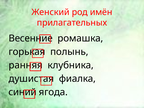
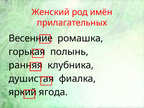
синий: синий -> яркий
